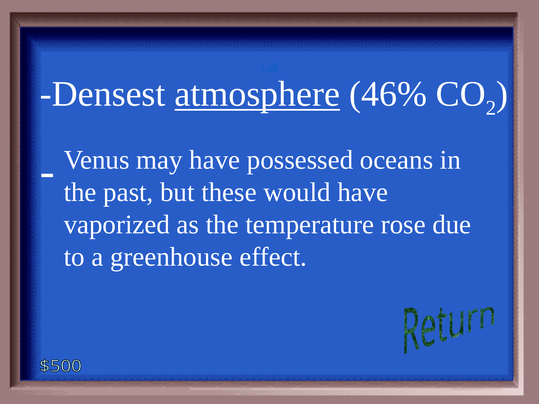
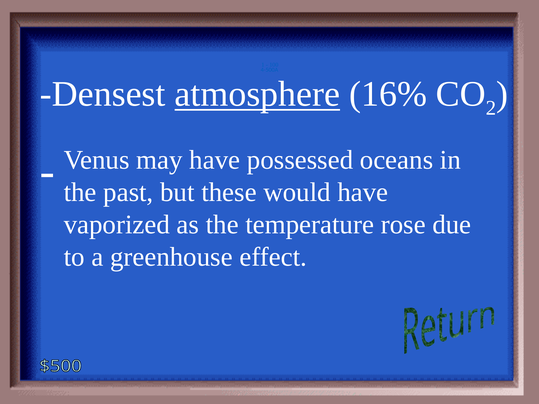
46%: 46% -> 16%
